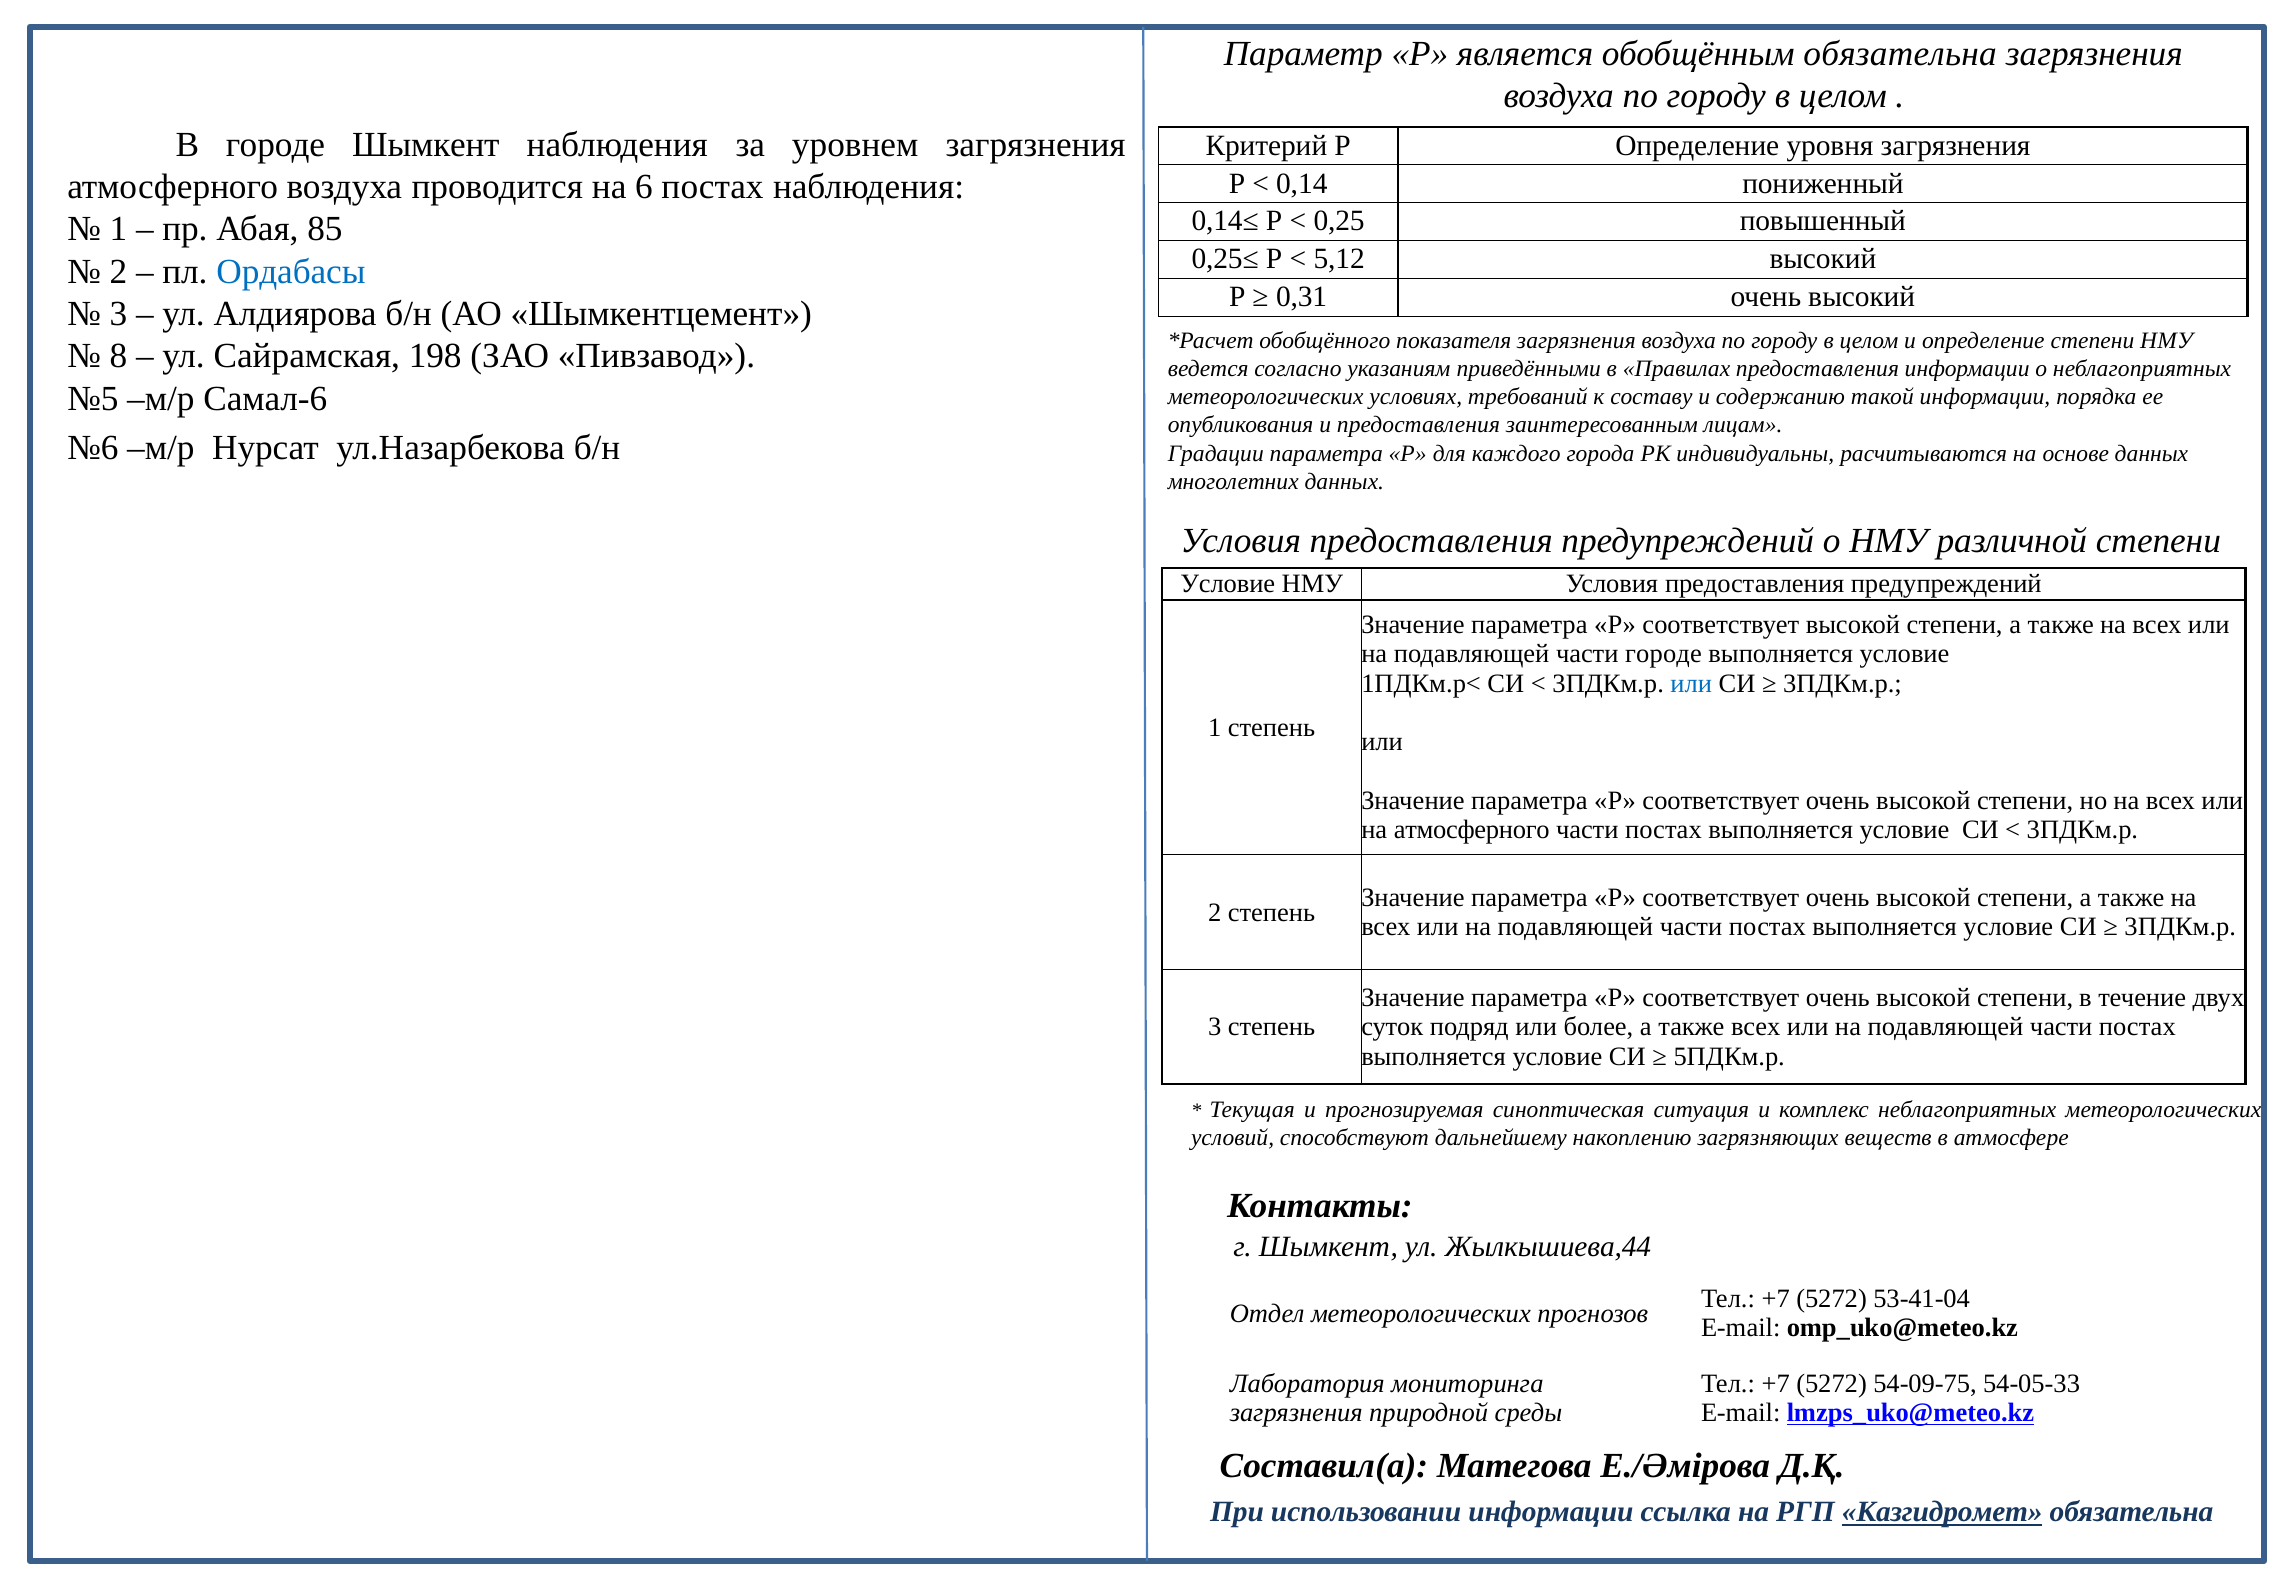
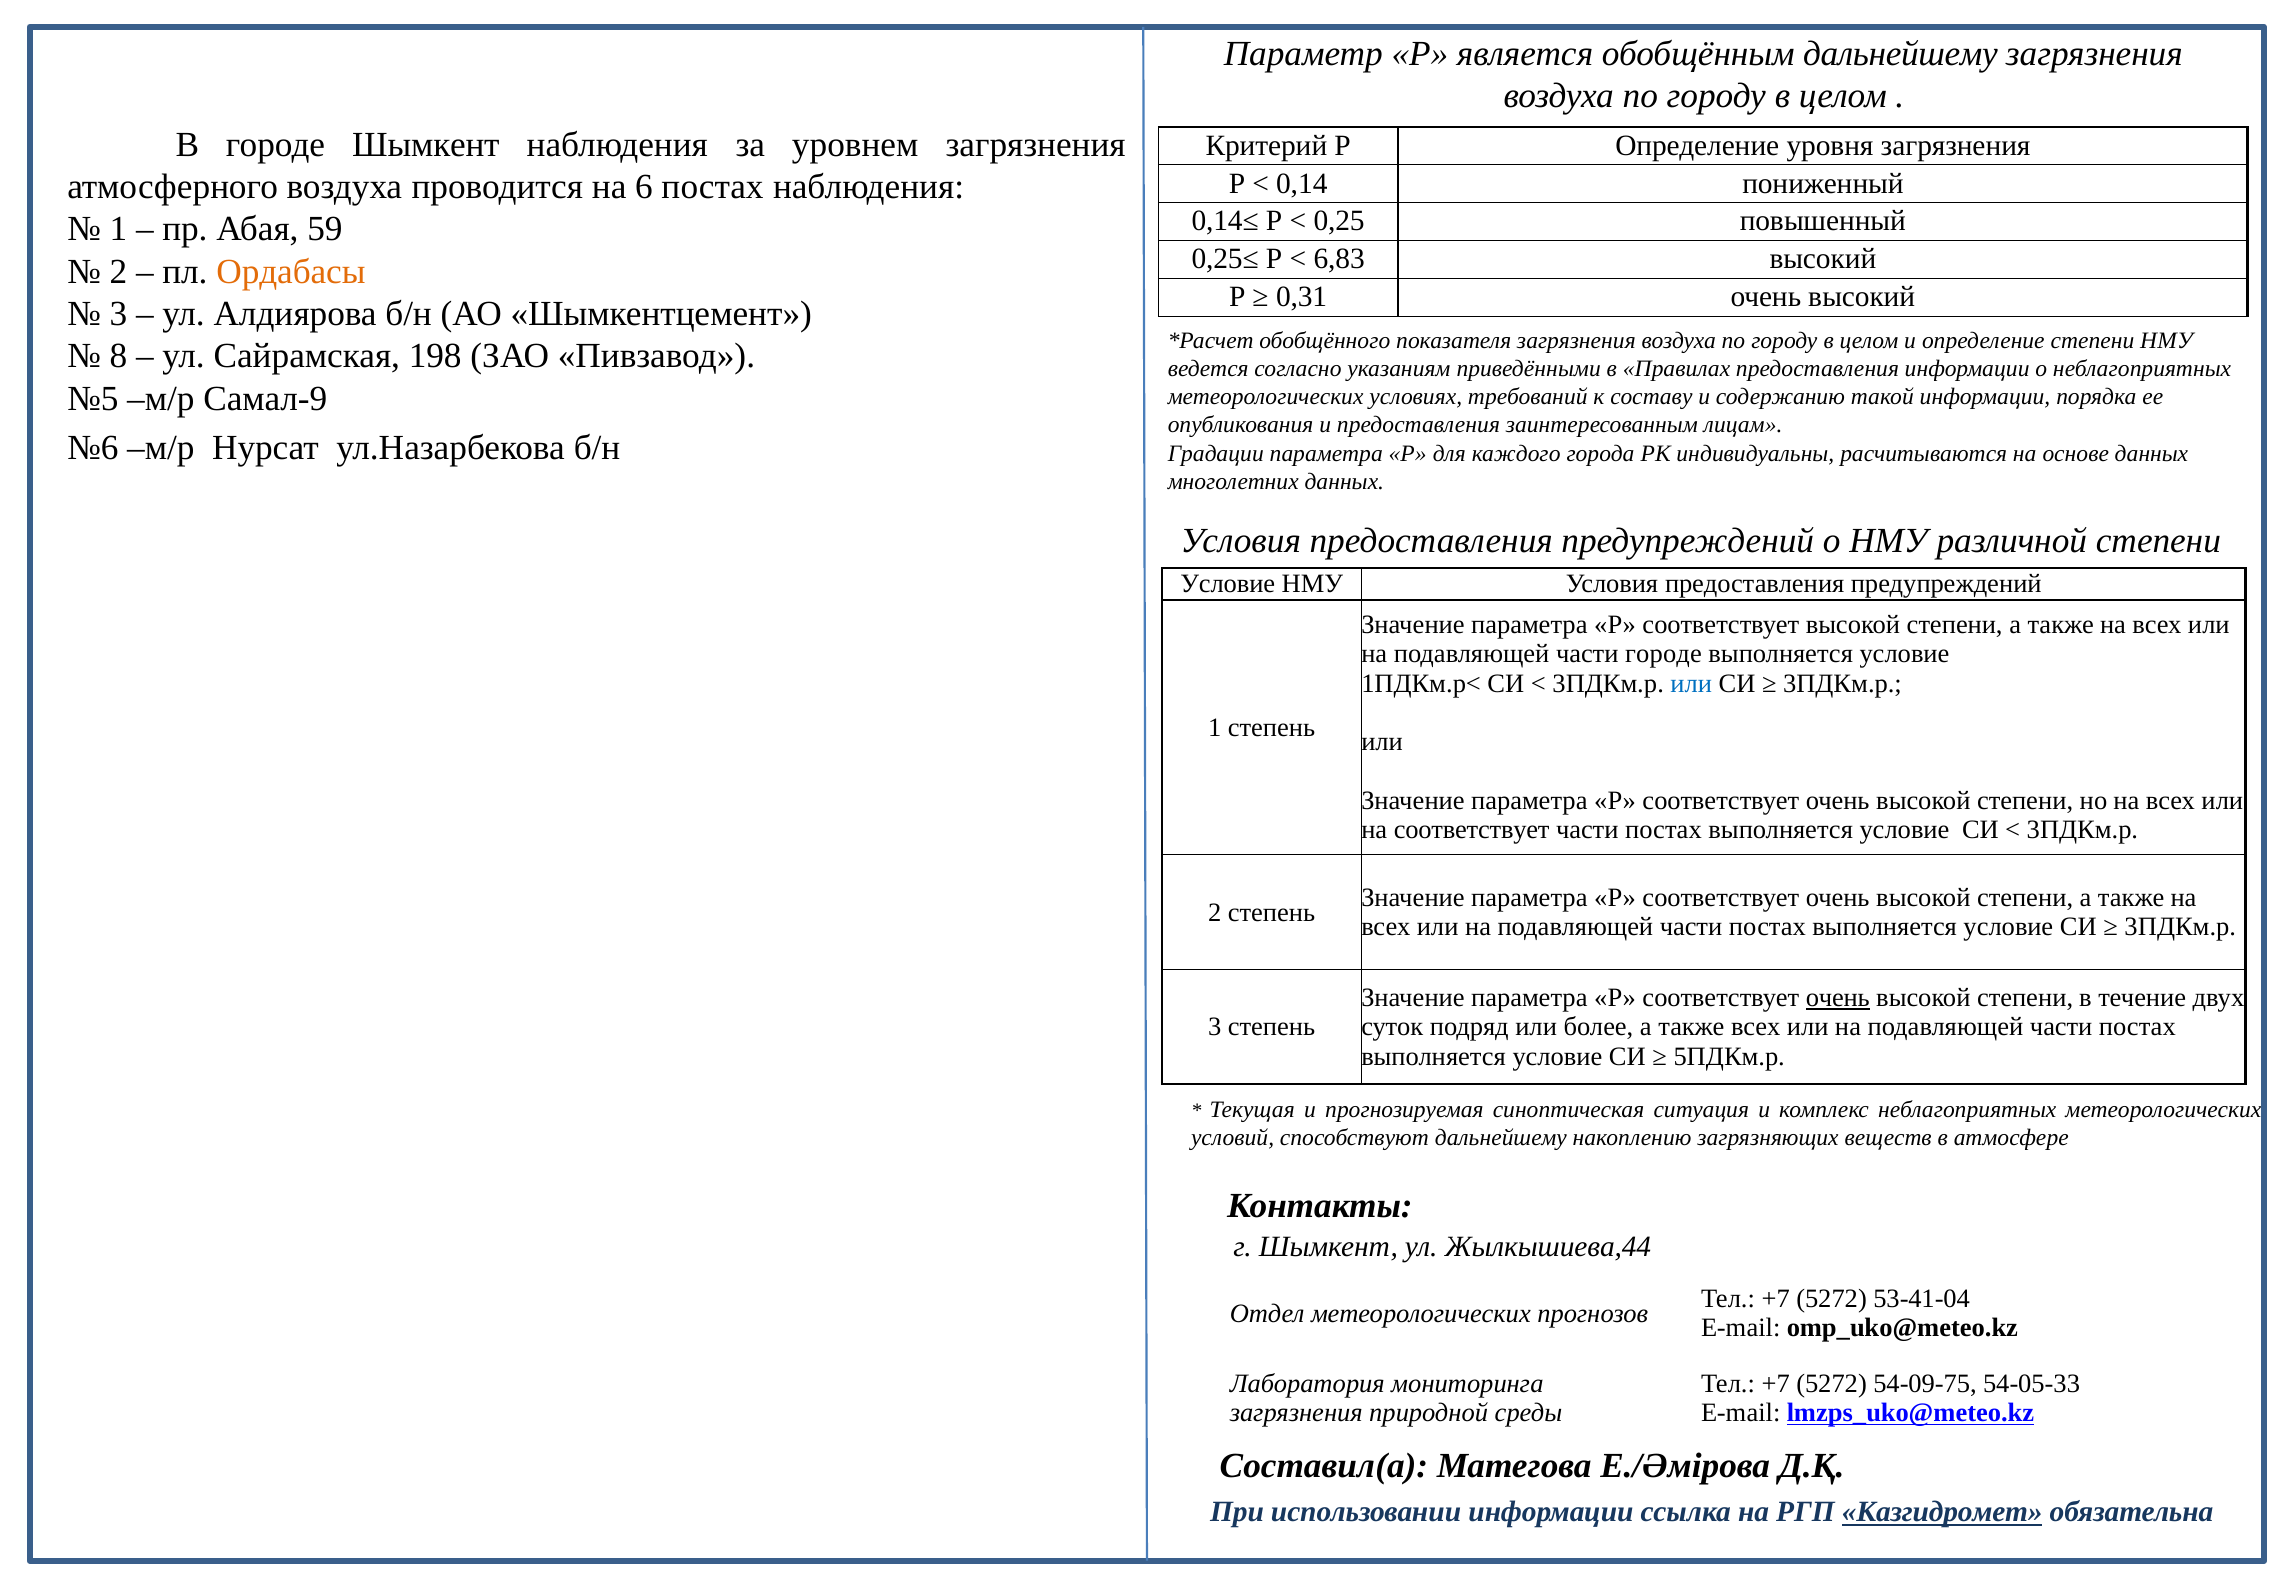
обобщённым обязательна: обязательна -> дальнейшему
85: 85 -> 59
5,12: 5,12 -> 6,83
Ордабасы colour: blue -> orange
Самал-6: Самал-6 -> Самал-9
на атмосферного: атмосферного -> соответствует
очень at (1838, 998) underline: none -> present
